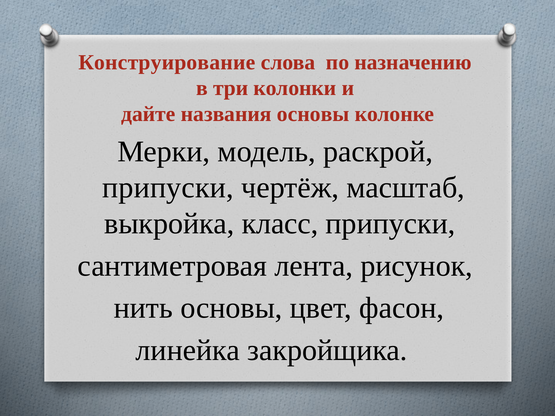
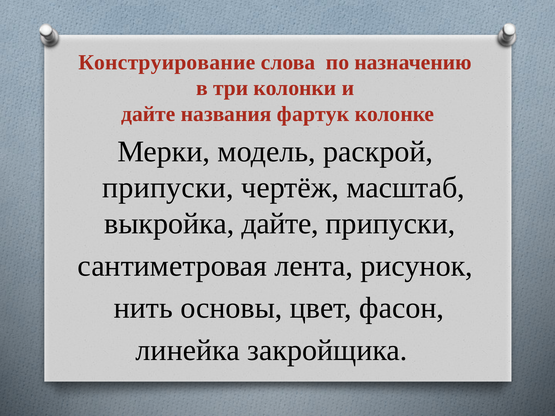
названия основы: основы -> фартук
выкройка класс: класс -> дайте
